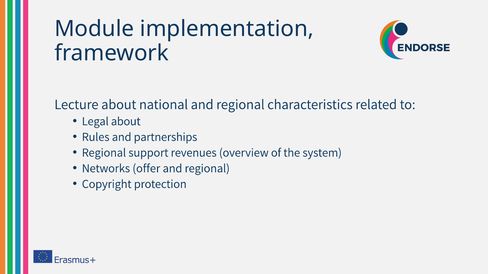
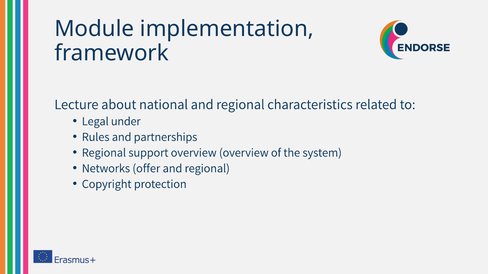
Legal about: about -> under
support revenues: revenues -> overview
